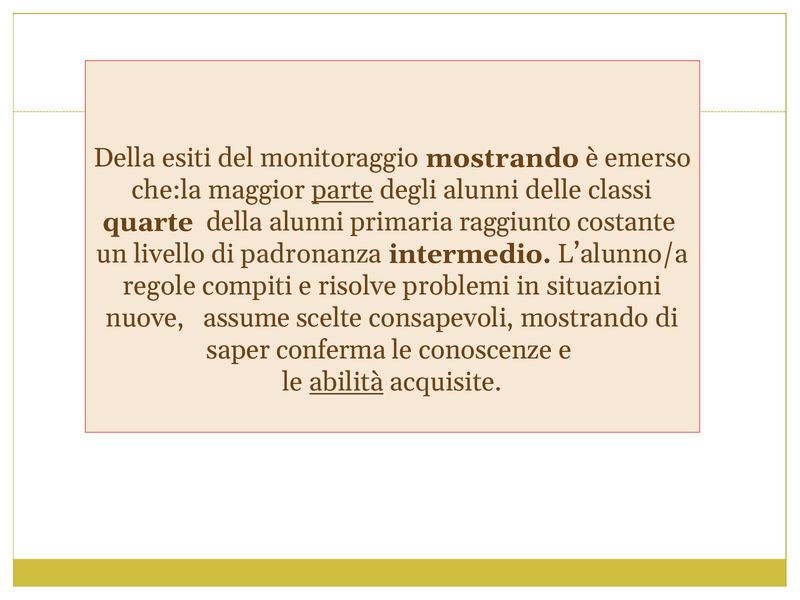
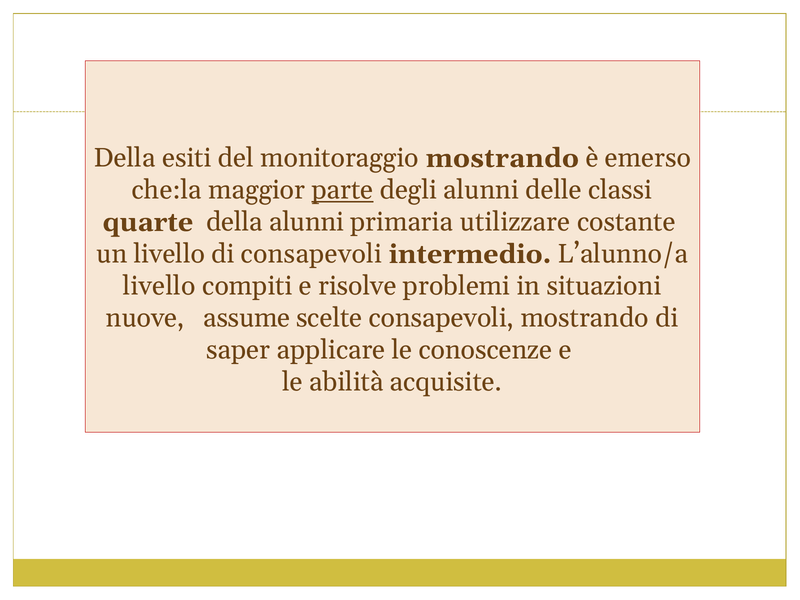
raggiunto: raggiunto -> utilizzare
di padronanza: padronanza -> consapevoli
regole at (159, 286): regole -> livello
conferma: conferma -> applicare
abilità underline: present -> none
